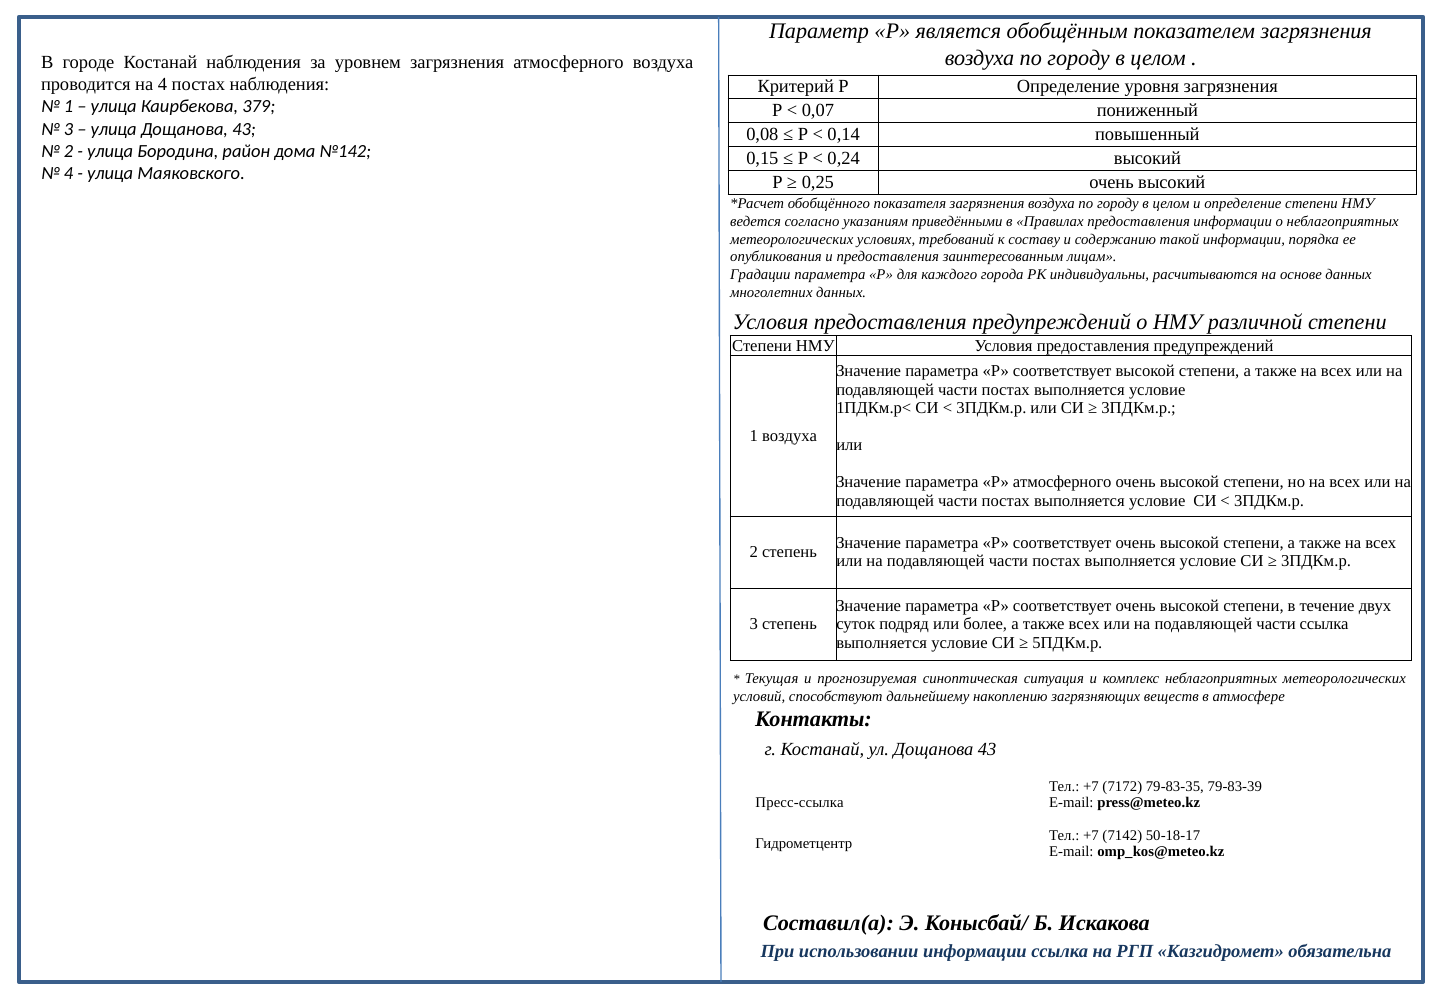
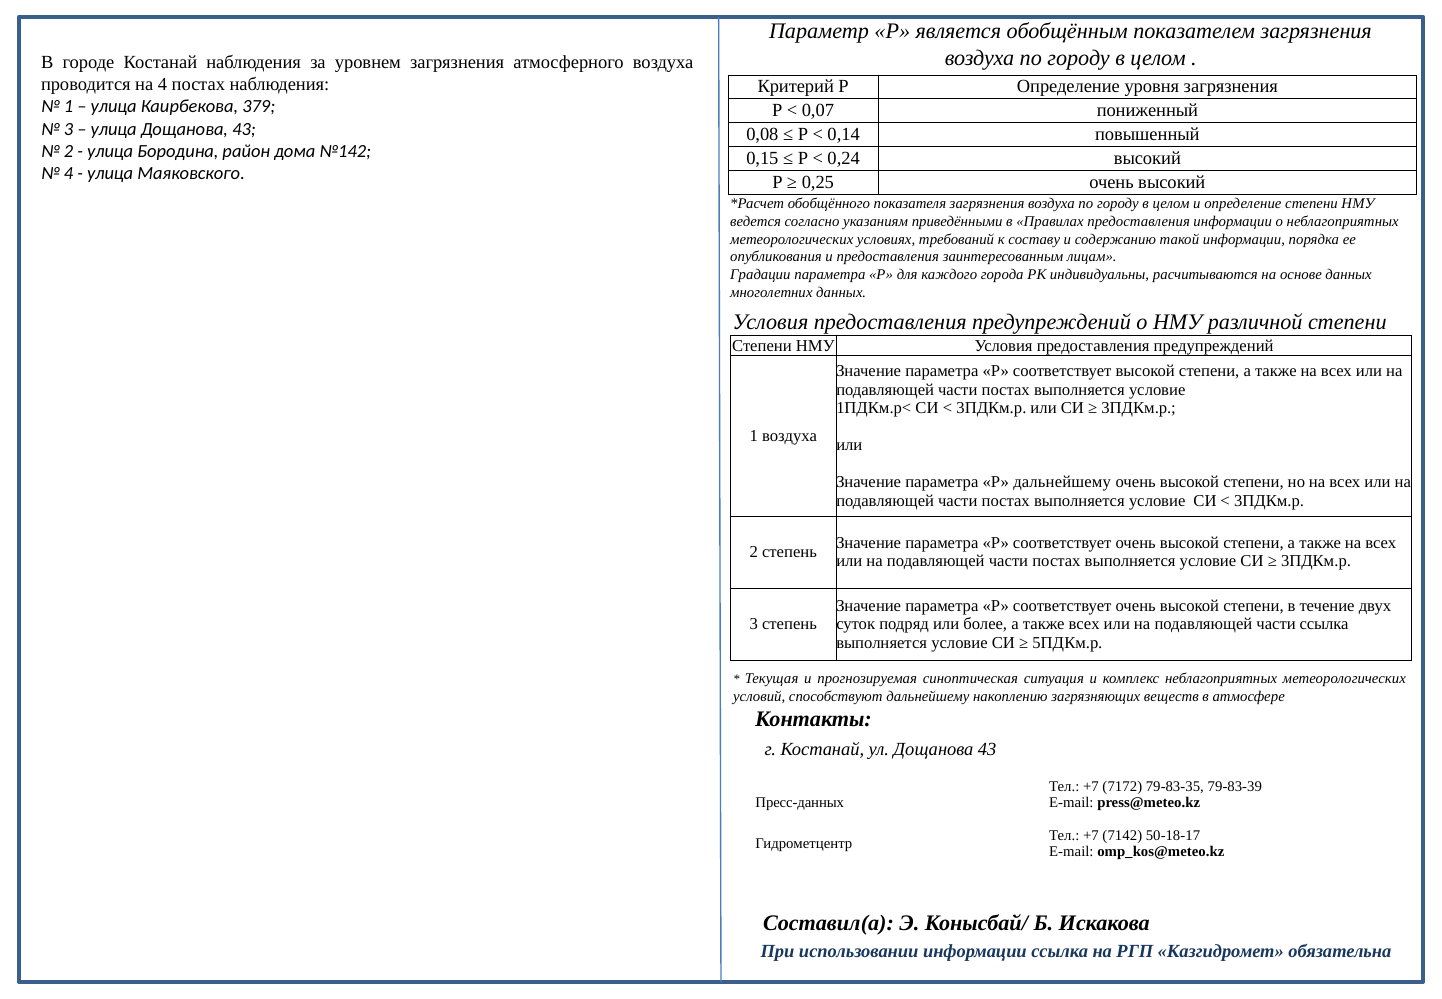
Р атмосферного: атмосферного -> дальнейшему
Пресс-ссылка: Пресс-ссылка -> Пресс-данных
